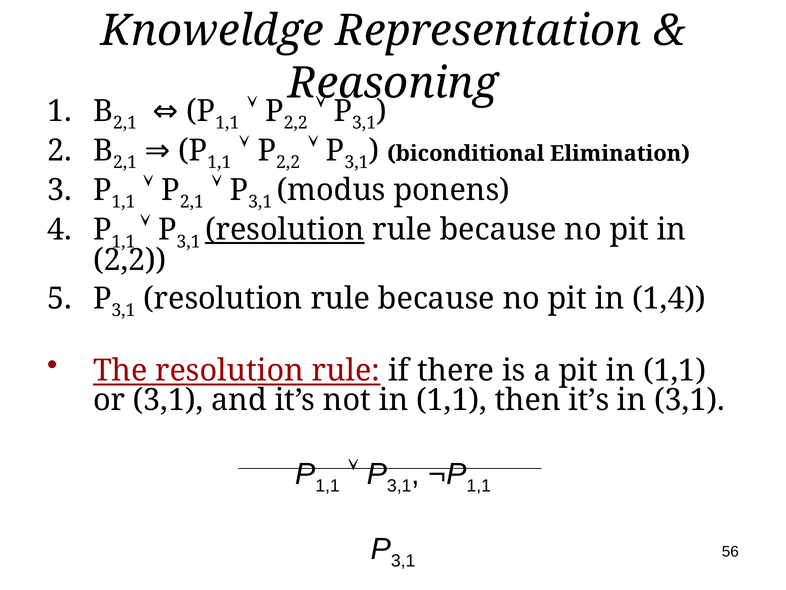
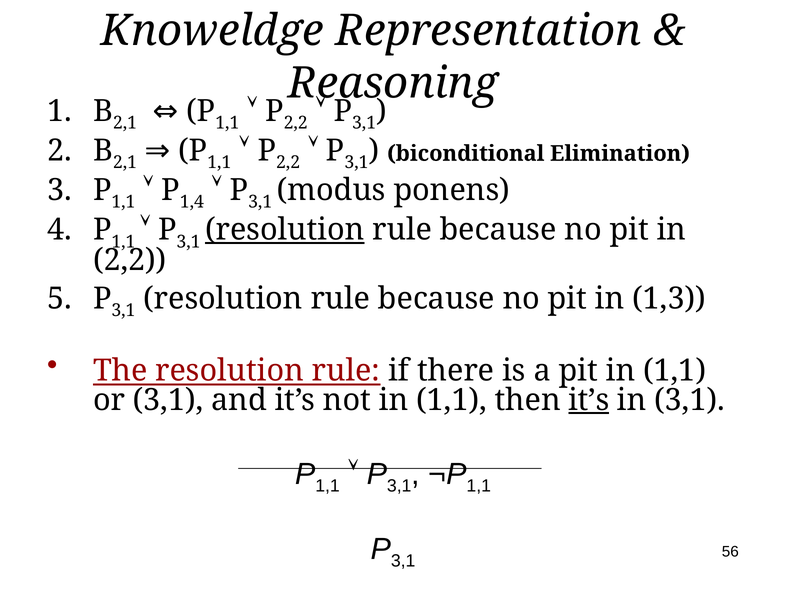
2,1 at (192, 202): 2,1 -> 1,4
1,4: 1,4 -> 1,3
it’s at (589, 400) underline: none -> present
